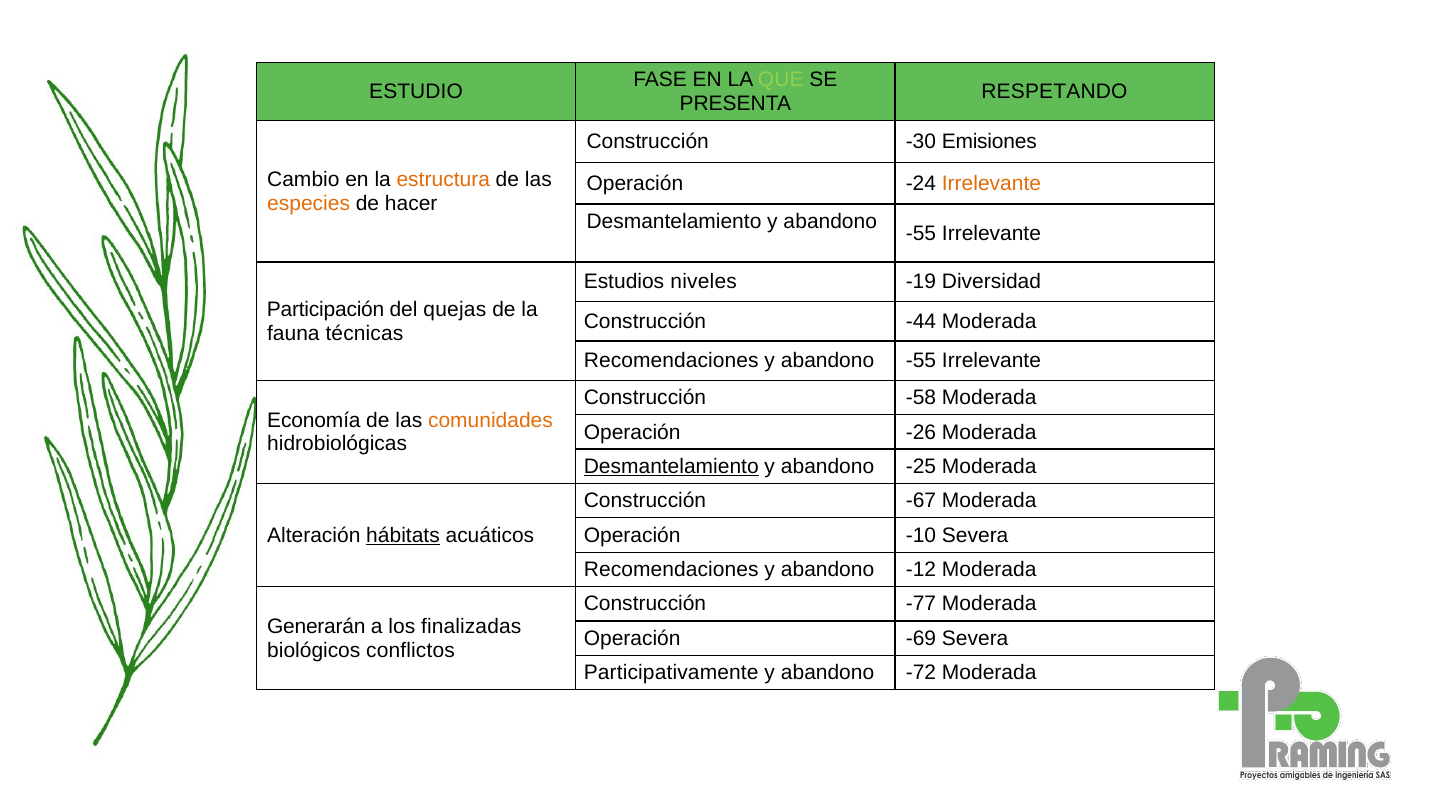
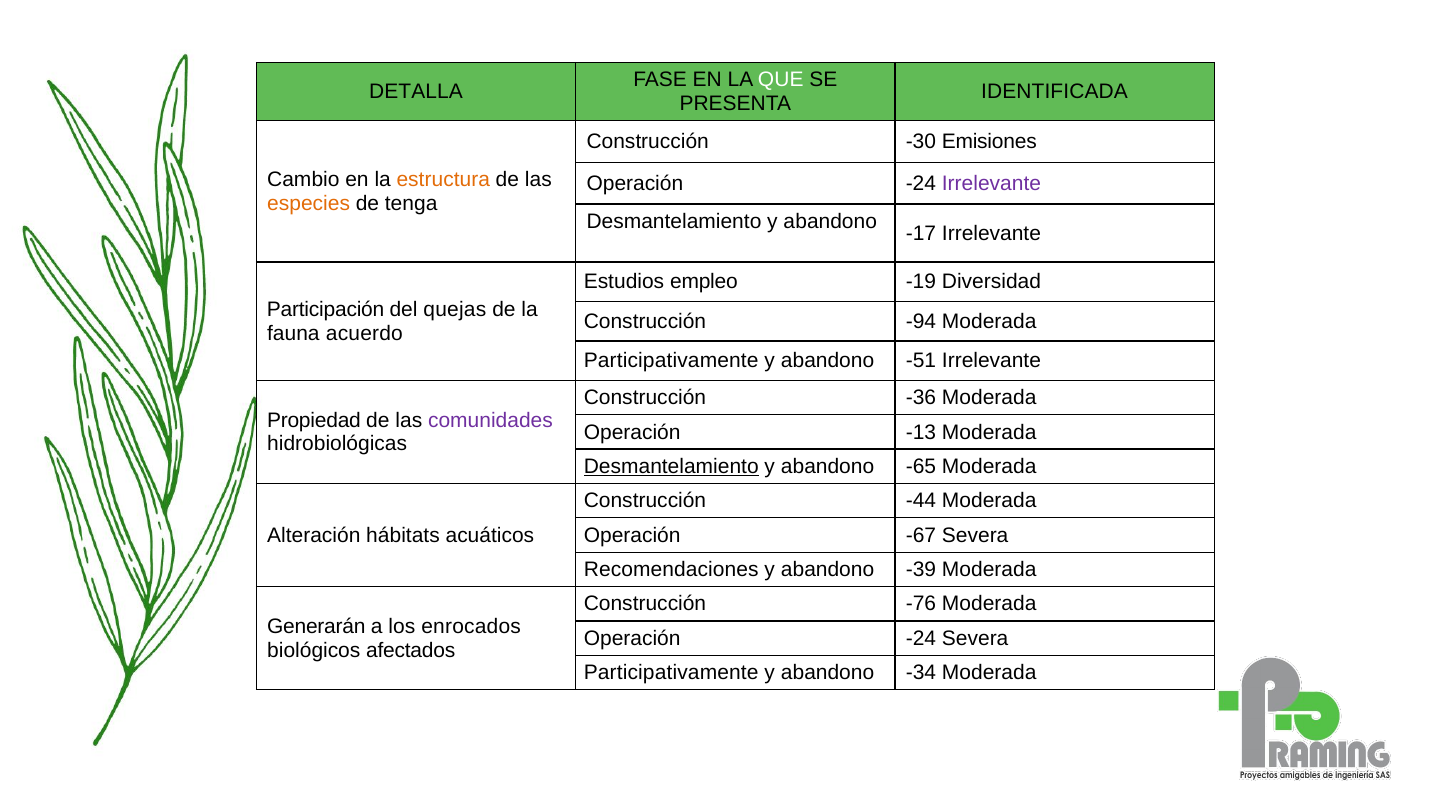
QUE colour: light green -> white
ESTUDIO: ESTUDIO -> DETALLA
RESPETANDO: RESPETANDO -> IDENTIFICADA
Irrelevante at (991, 184) colour: orange -> purple
hacer: hacer -> tenga
-55 at (921, 233): -55 -> -17
niveles: niveles -> empleo
-44: -44 -> -94
técnicas: técnicas -> acuerdo
Recomendaciones at (671, 361): Recomendaciones -> Participativamente
-55 at (921, 361): -55 -> -51
-58: -58 -> -36
Economía: Economía -> Propiedad
comunidades colour: orange -> purple
-26: -26 -> -13
-25: -25 -> -65
-67: -67 -> -44
hábitats underline: present -> none
-10: -10 -> -67
-12: -12 -> -39
-77: -77 -> -76
finalizadas: finalizadas -> enrocados
-69 at (921, 639): -69 -> -24
conflictos: conflictos -> afectados
-72: -72 -> -34
